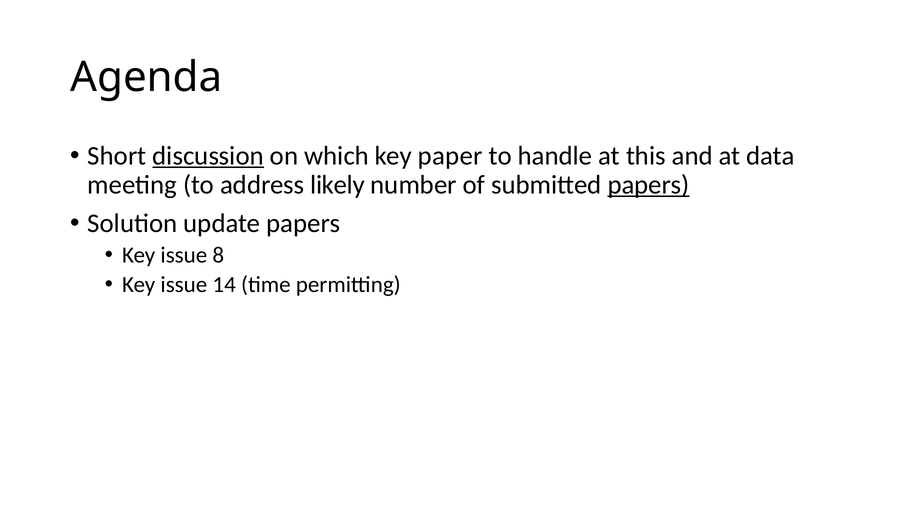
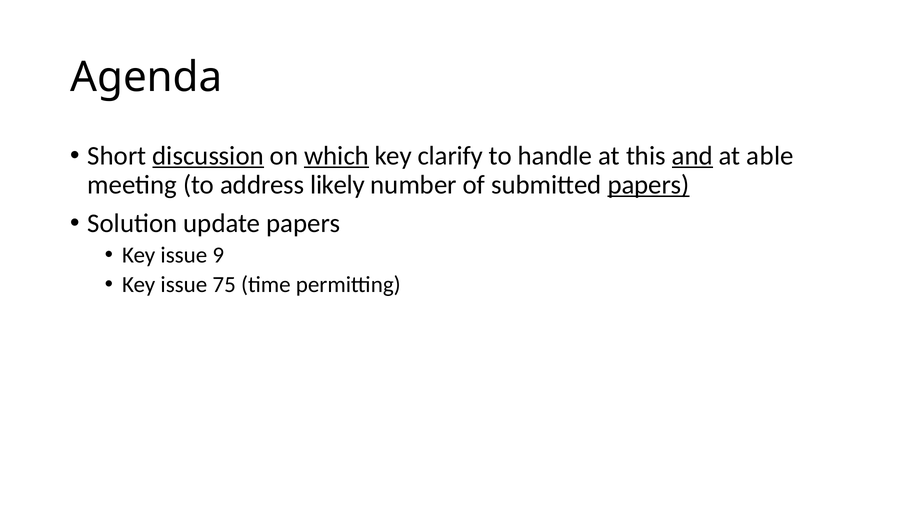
which underline: none -> present
paper: paper -> clarify
and underline: none -> present
data: data -> able
8: 8 -> 9
14: 14 -> 75
